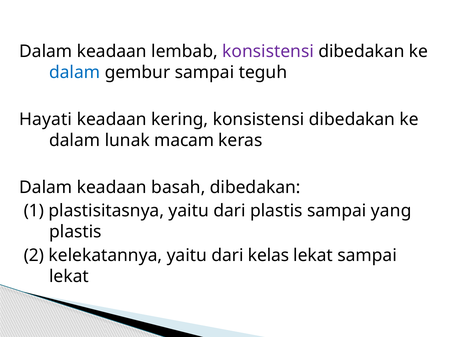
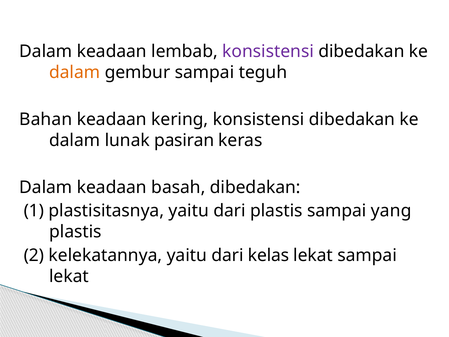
dalam at (75, 72) colour: blue -> orange
Hayati: Hayati -> Bahan
macam: macam -> pasiran
